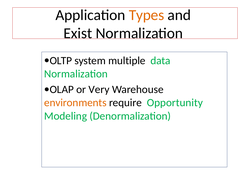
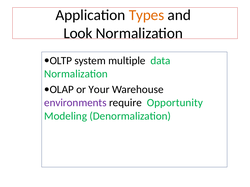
Exist: Exist -> Look
Very: Very -> Your
environments colour: orange -> purple
